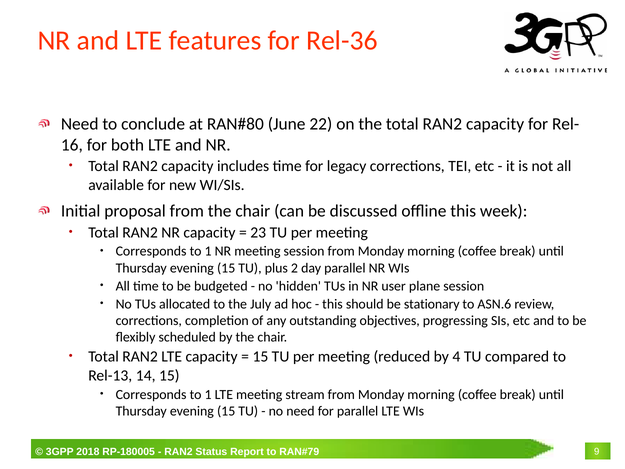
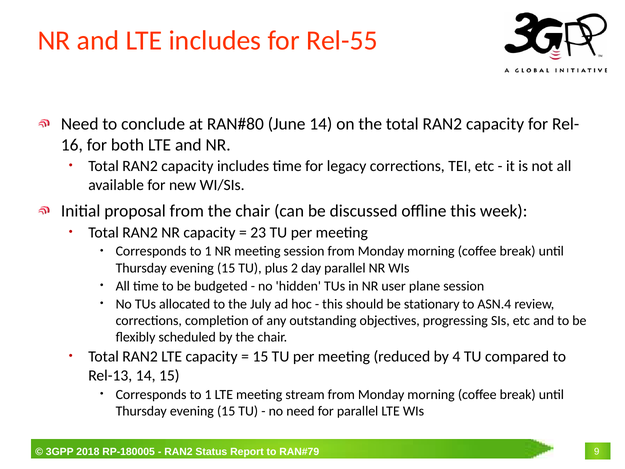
LTE features: features -> includes
Rel-36: Rel-36 -> Rel-55
June 22: 22 -> 14
ASN.6: ASN.6 -> ASN.4
